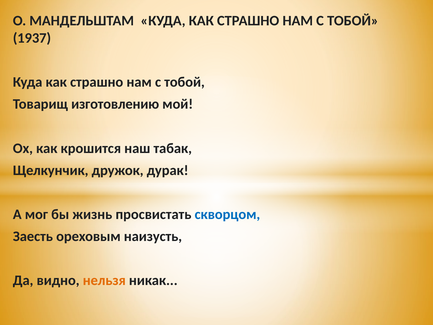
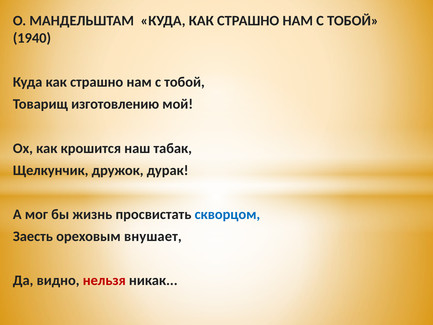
1937: 1937 -> 1940
наизусть: наизусть -> внушает
нельзя colour: orange -> red
